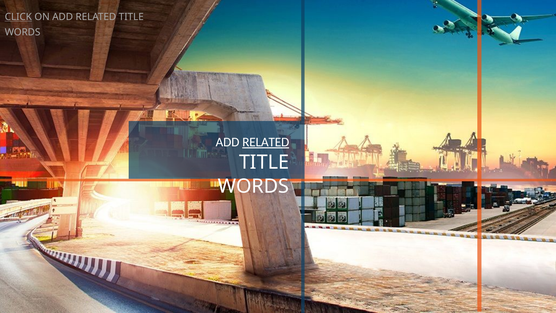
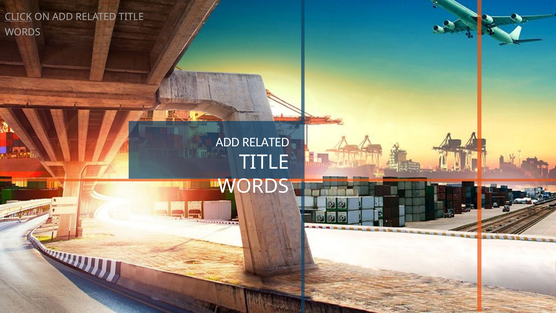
RELATED at (266, 142) underline: present -> none
